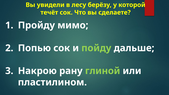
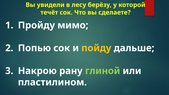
пойду colour: light green -> yellow
